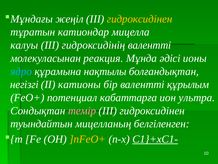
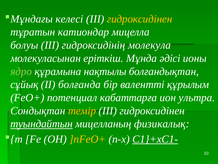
жеңіл: жеңіл -> келесі
калуы: калуы -> болуы
гидроксидінің валентті: валентті -> молекула
реакция: реакция -> еріткіш
ядро colour: light blue -> light green
негізгі: негізгі -> сұйық
катионы: катионы -> болғанда
темір colour: pink -> yellow
туындайтын underline: none -> present
белгіленген: белгіленген -> физикалық
